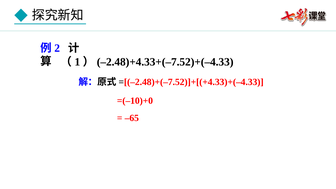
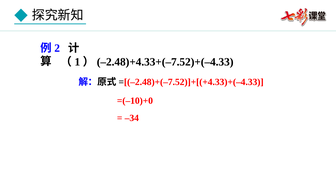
–65: –65 -> –34
